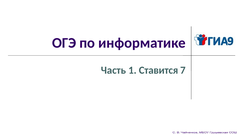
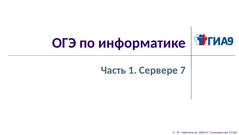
Ставится: Ставится -> Сервере
